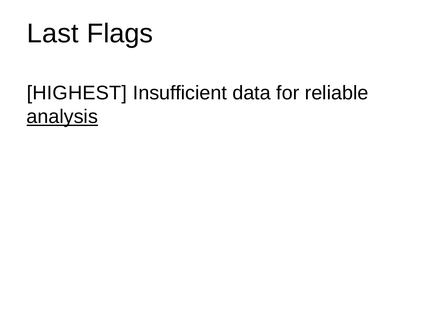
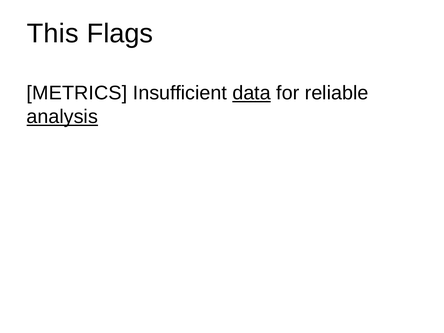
Last: Last -> This
HIGHEST: HIGHEST -> METRICS
data underline: none -> present
